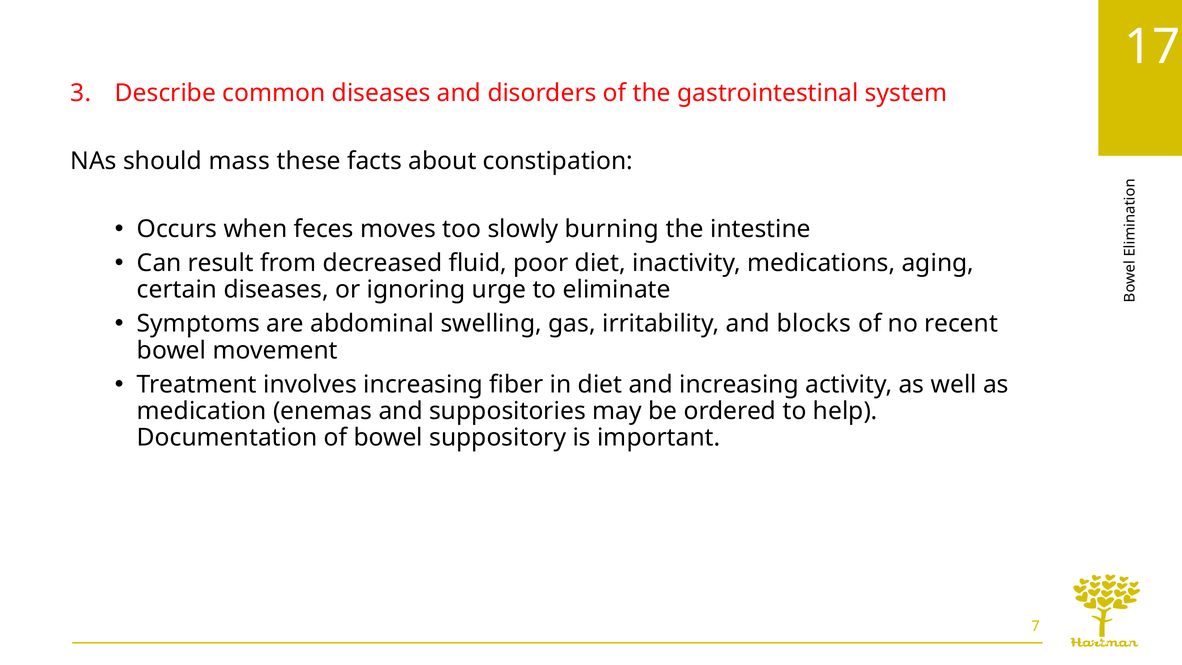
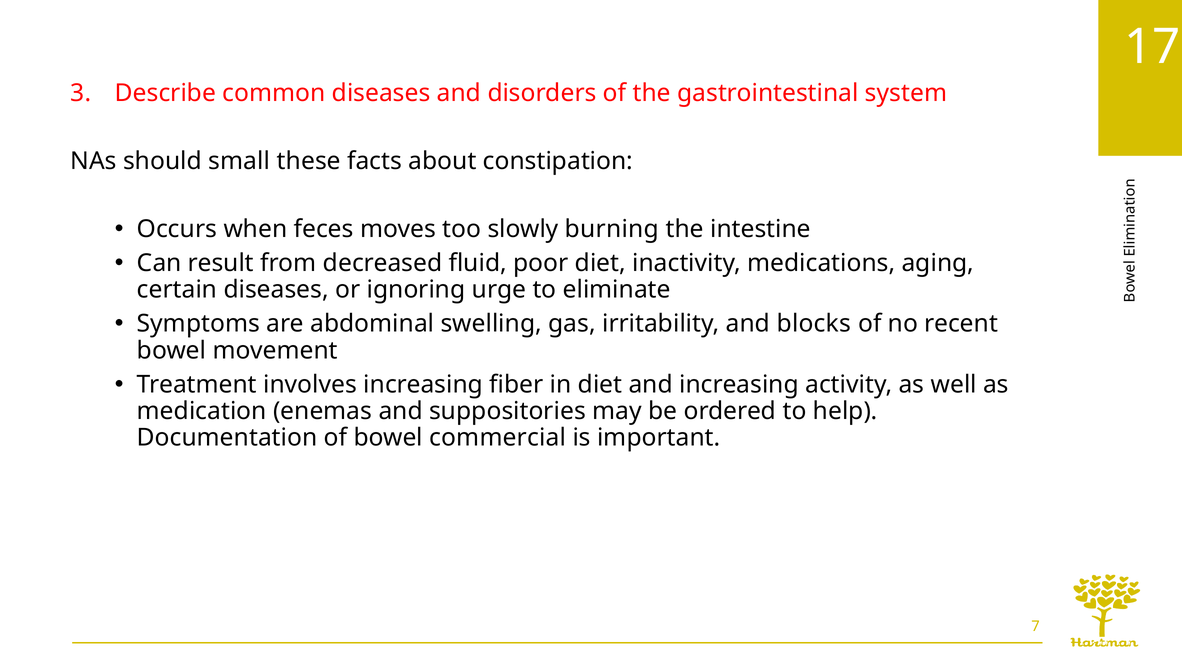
mass: mass -> small
suppository: suppository -> commercial
